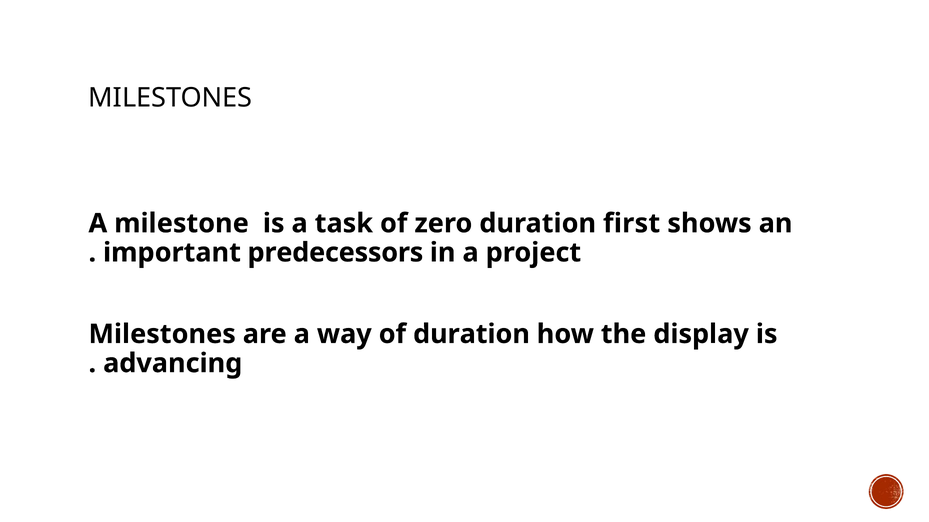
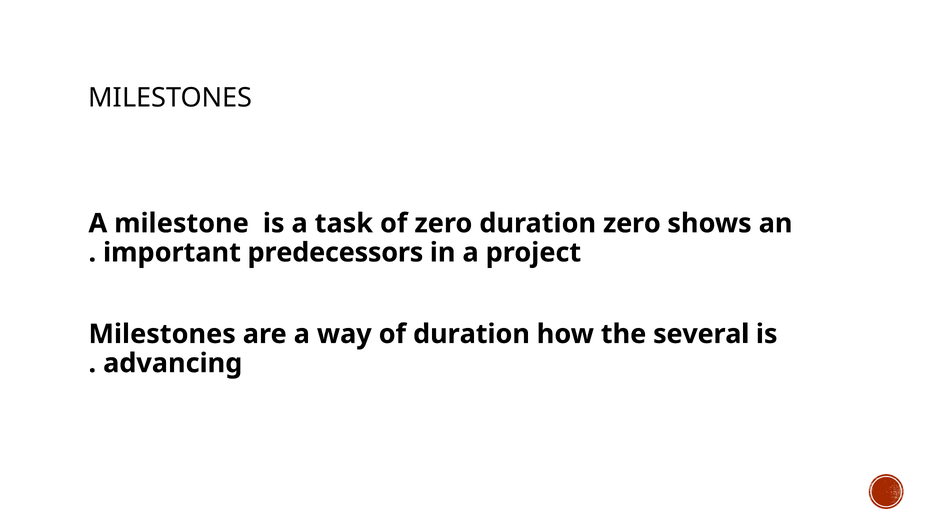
duration first: first -> zero
display: display -> several
